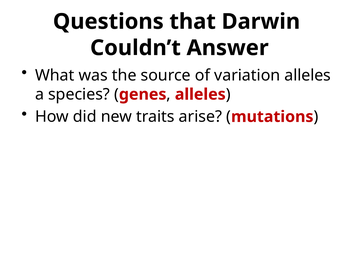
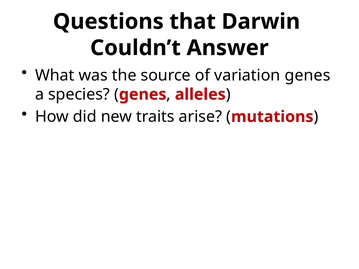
variation alleles: alleles -> genes
